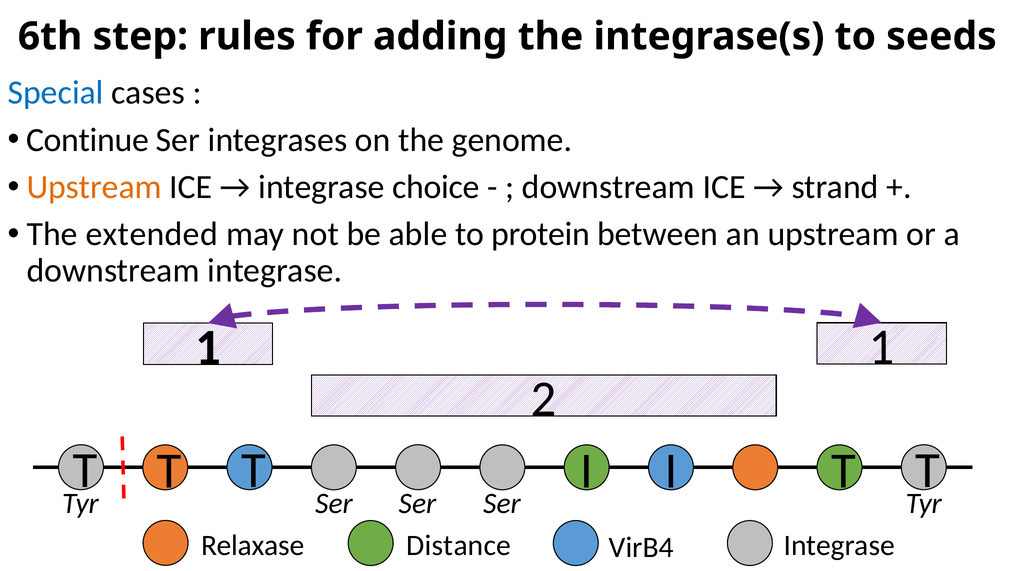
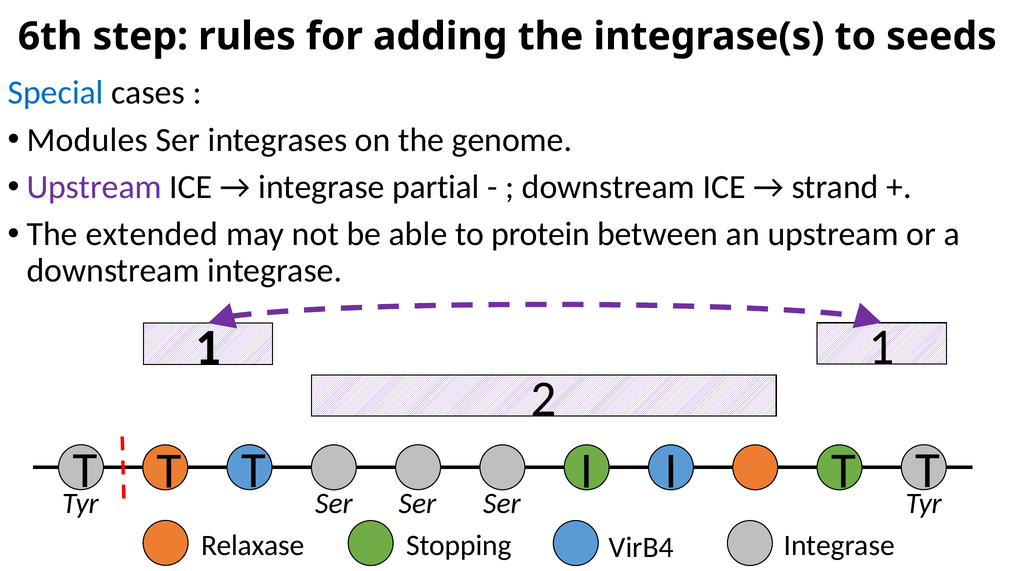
Continue: Continue -> Modules
Upstream at (94, 187) colour: orange -> purple
choice: choice -> partial
Distance: Distance -> Stopping
